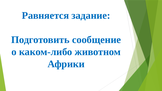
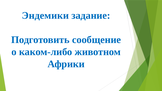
Равняется: Равняется -> Эндемики
